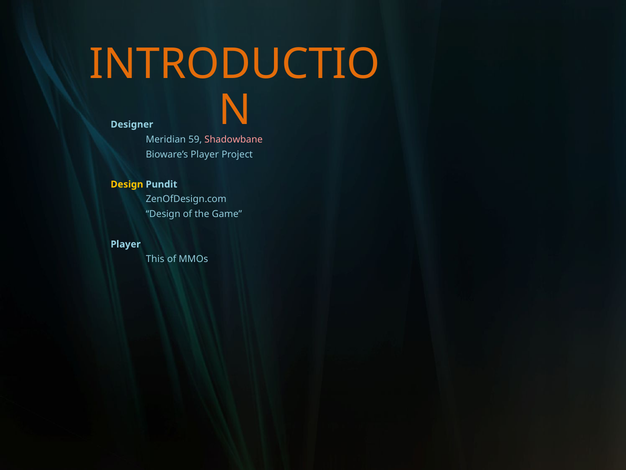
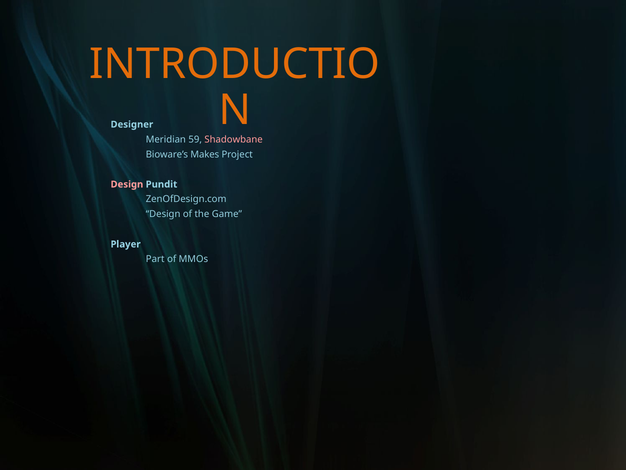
Bioware’s Player: Player -> Makes
Design at (127, 184) colour: yellow -> pink
This: This -> Part
